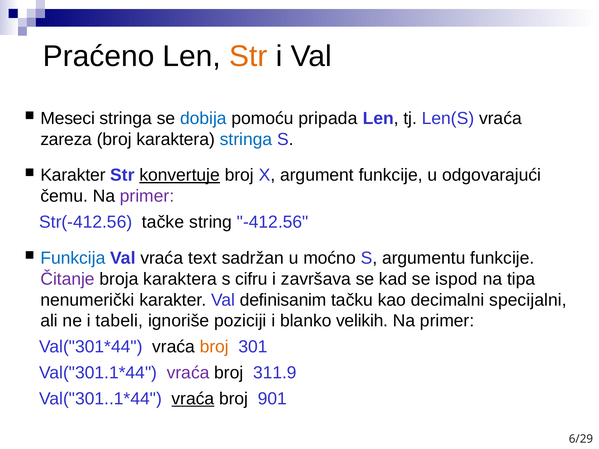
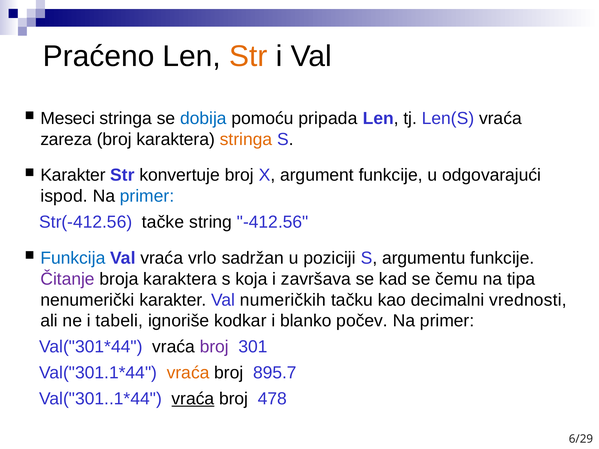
stringa at (246, 139) colour: blue -> orange
konvertuje underline: present -> none
čemu: čemu -> ispod
primer at (147, 196) colour: purple -> blue
text: text -> vrlo
moćno: moćno -> poziciji
cifru: cifru -> koja
ispod: ispod -> čemu
definisanim: definisanim -> numeričkih
specijalni: specijalni -> vrednosti
poziciji: poziciji -> kodkar
velikih: velikih -> počev
broj at (214, 347) colour: orange -> purple
vraća at (188, 373) colour: purple -> orange
311.9: 311.9 -> 895.7
901: 901 -> 478
